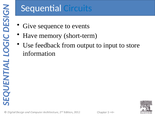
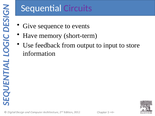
Circuits colour: blue -> purple
